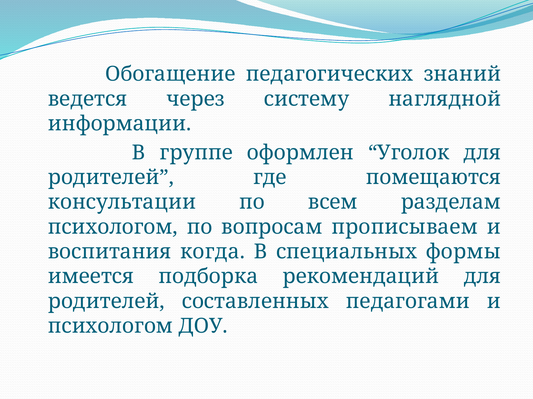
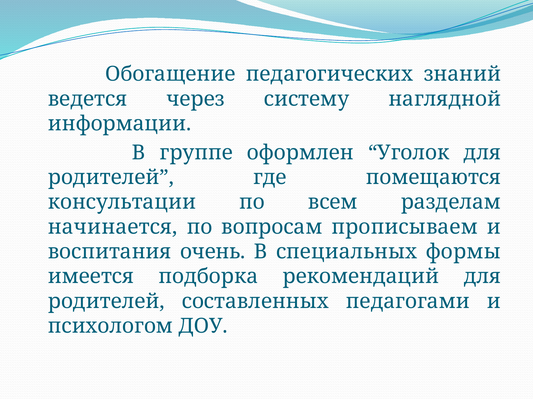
психологом at (113, 227): психологом -> начинается
когда: когда -> очень
